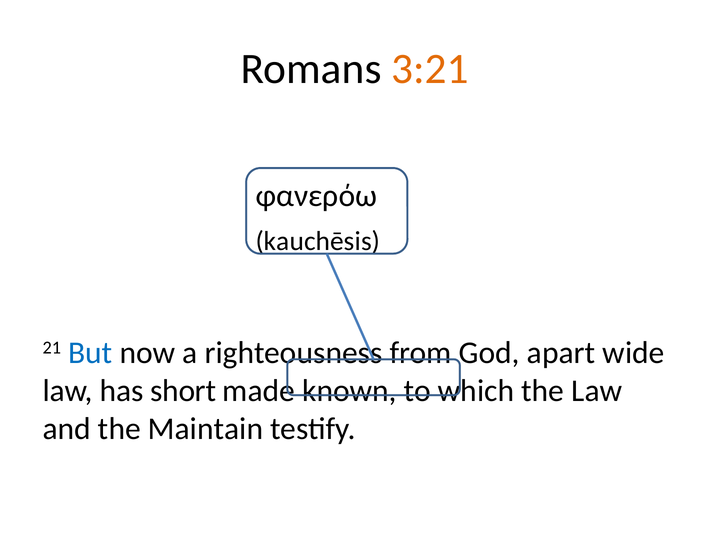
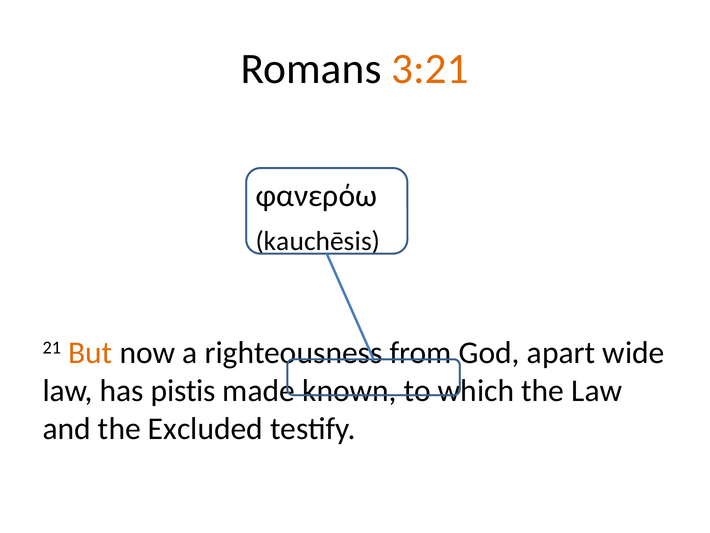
But colour: blue -> orange
short: short -> pistis
Maintain: Maintain -> Excluded
